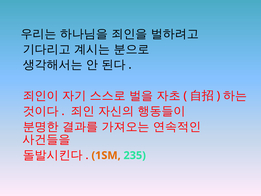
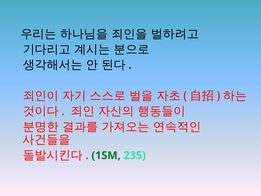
1SM colour: orange -> green
